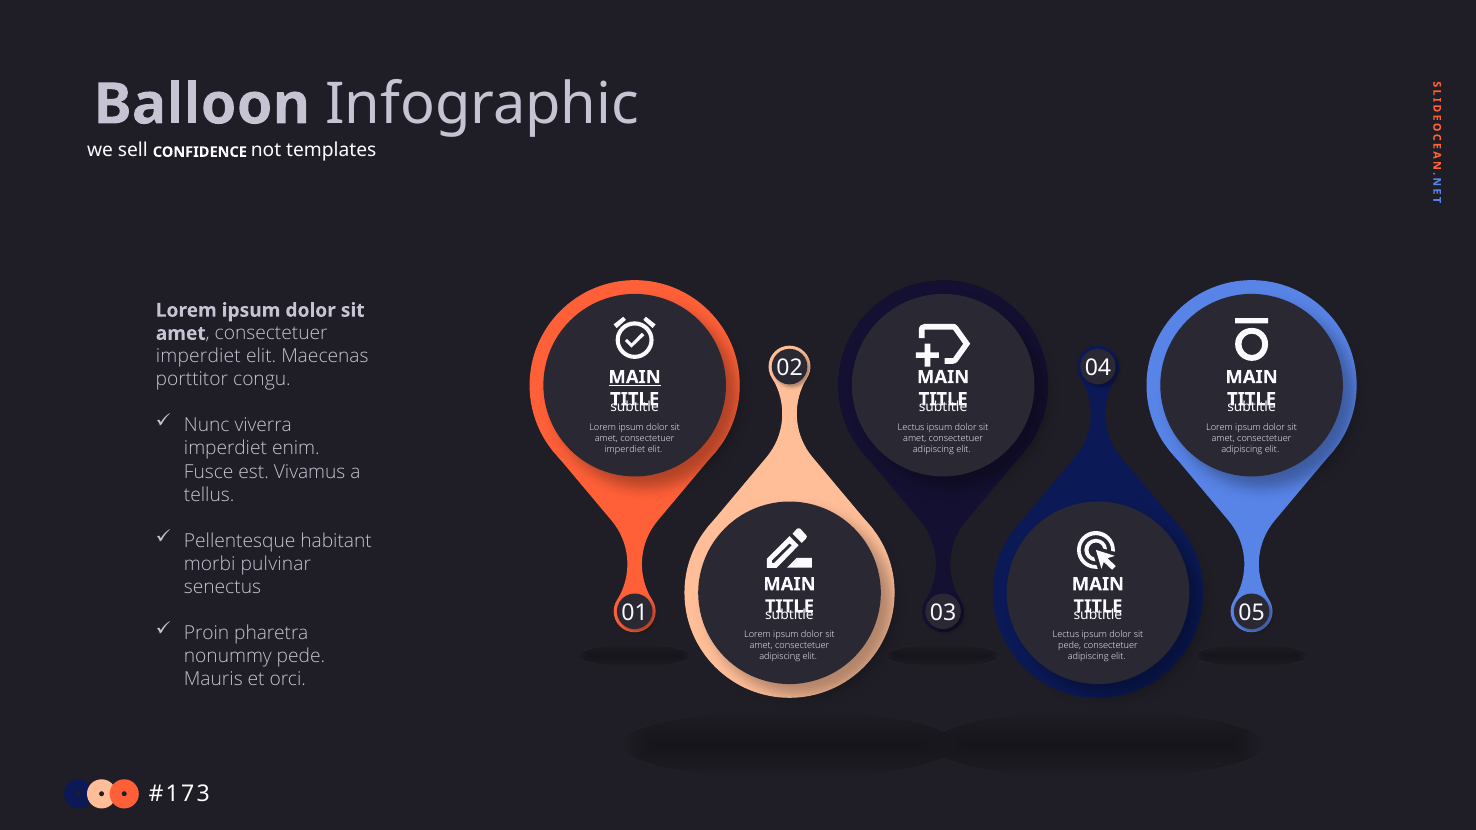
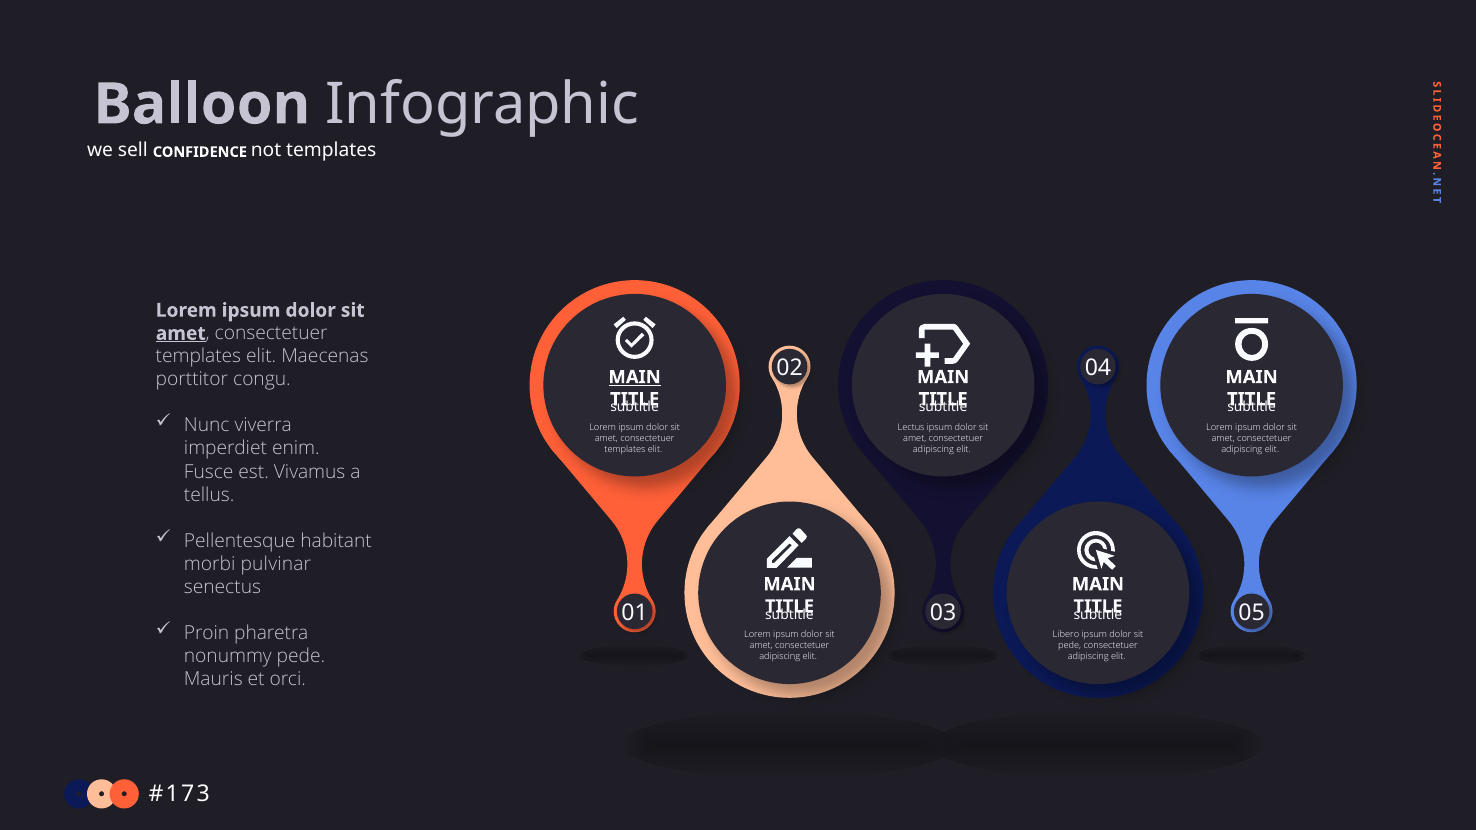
amet at (181, 334) underline: none -> present
imperdiet at (198, 357): imperdiet -> templates
imperdiet at (625, 450): imperdiet -> templates
Lectus at (1066, 635): Lectus -> Libero
